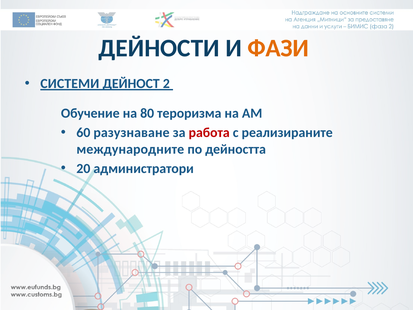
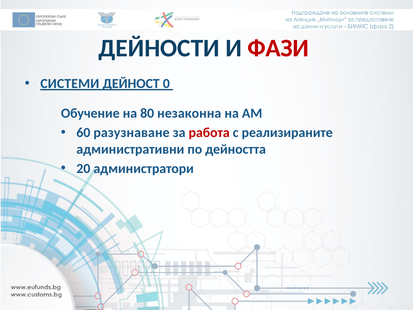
ФАЗИ colour: orange -> red
2: 2 -> 0
тероризма: тероризма -> незаконна
международните: международните -> административни
